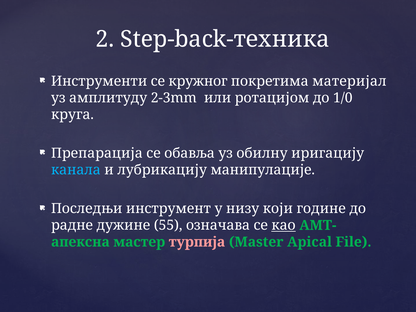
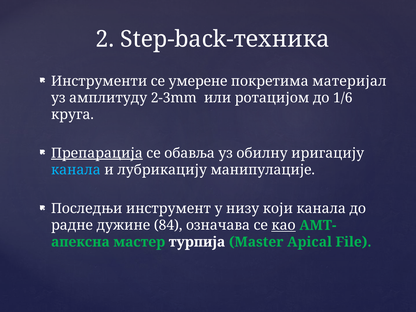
кружног: кружног -> умерене
1/0: 1/0 -> 1/6
Препарација underline: none -> present
који године: године -> канала
55: 55 -> 84
турпија colour: pink -> white
